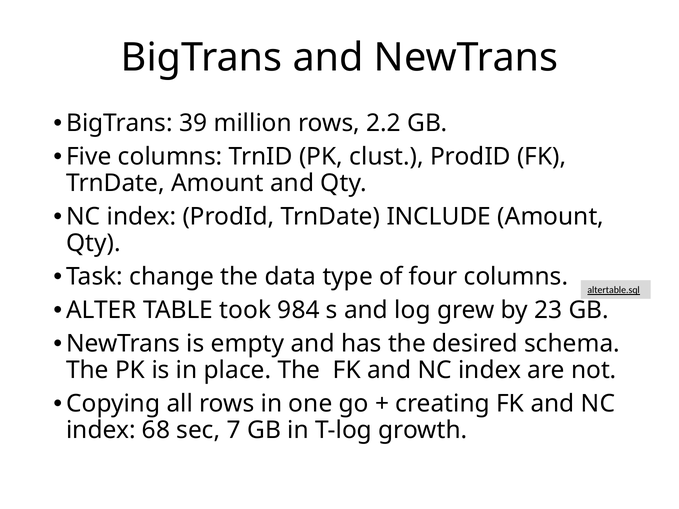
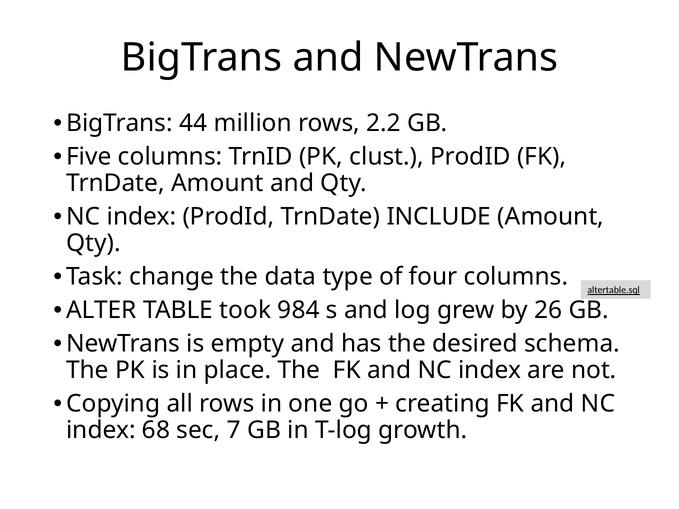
39: 39 -> 44
23: 23 -> 26
